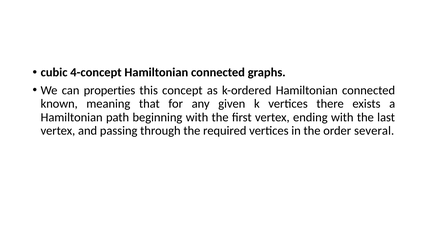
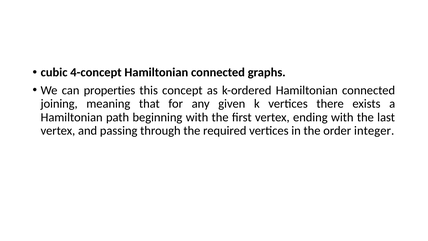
known: known -> joining
several: several -> integer
